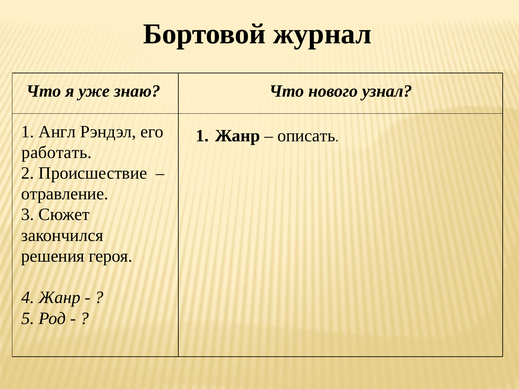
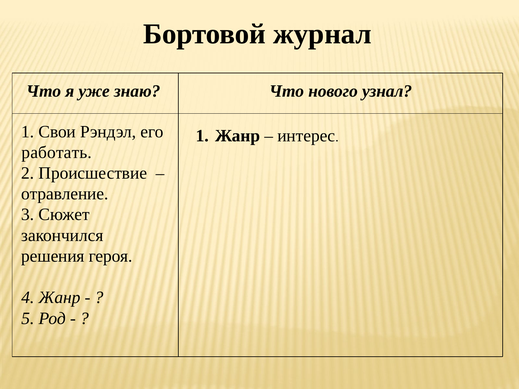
Англ: Англ -> Свои
описать: описать -> интерес
